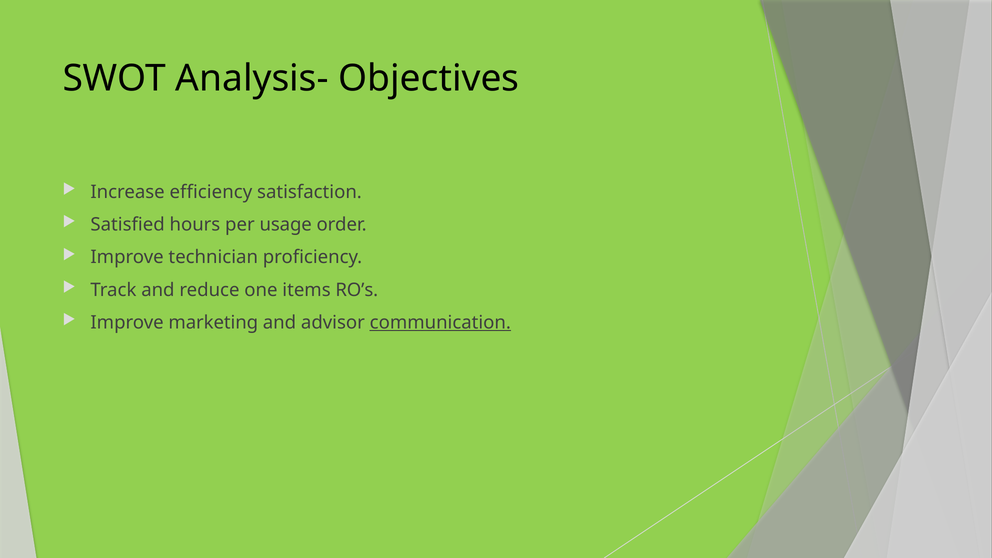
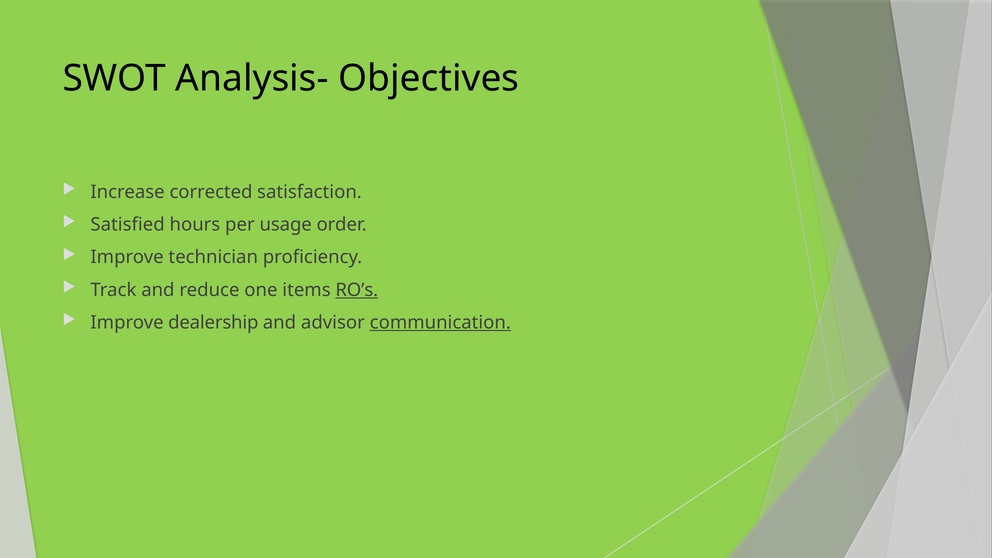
efficiency: efficiency -> corrected
RO’s underline: none -> present
marketing: marketing -> dealership
